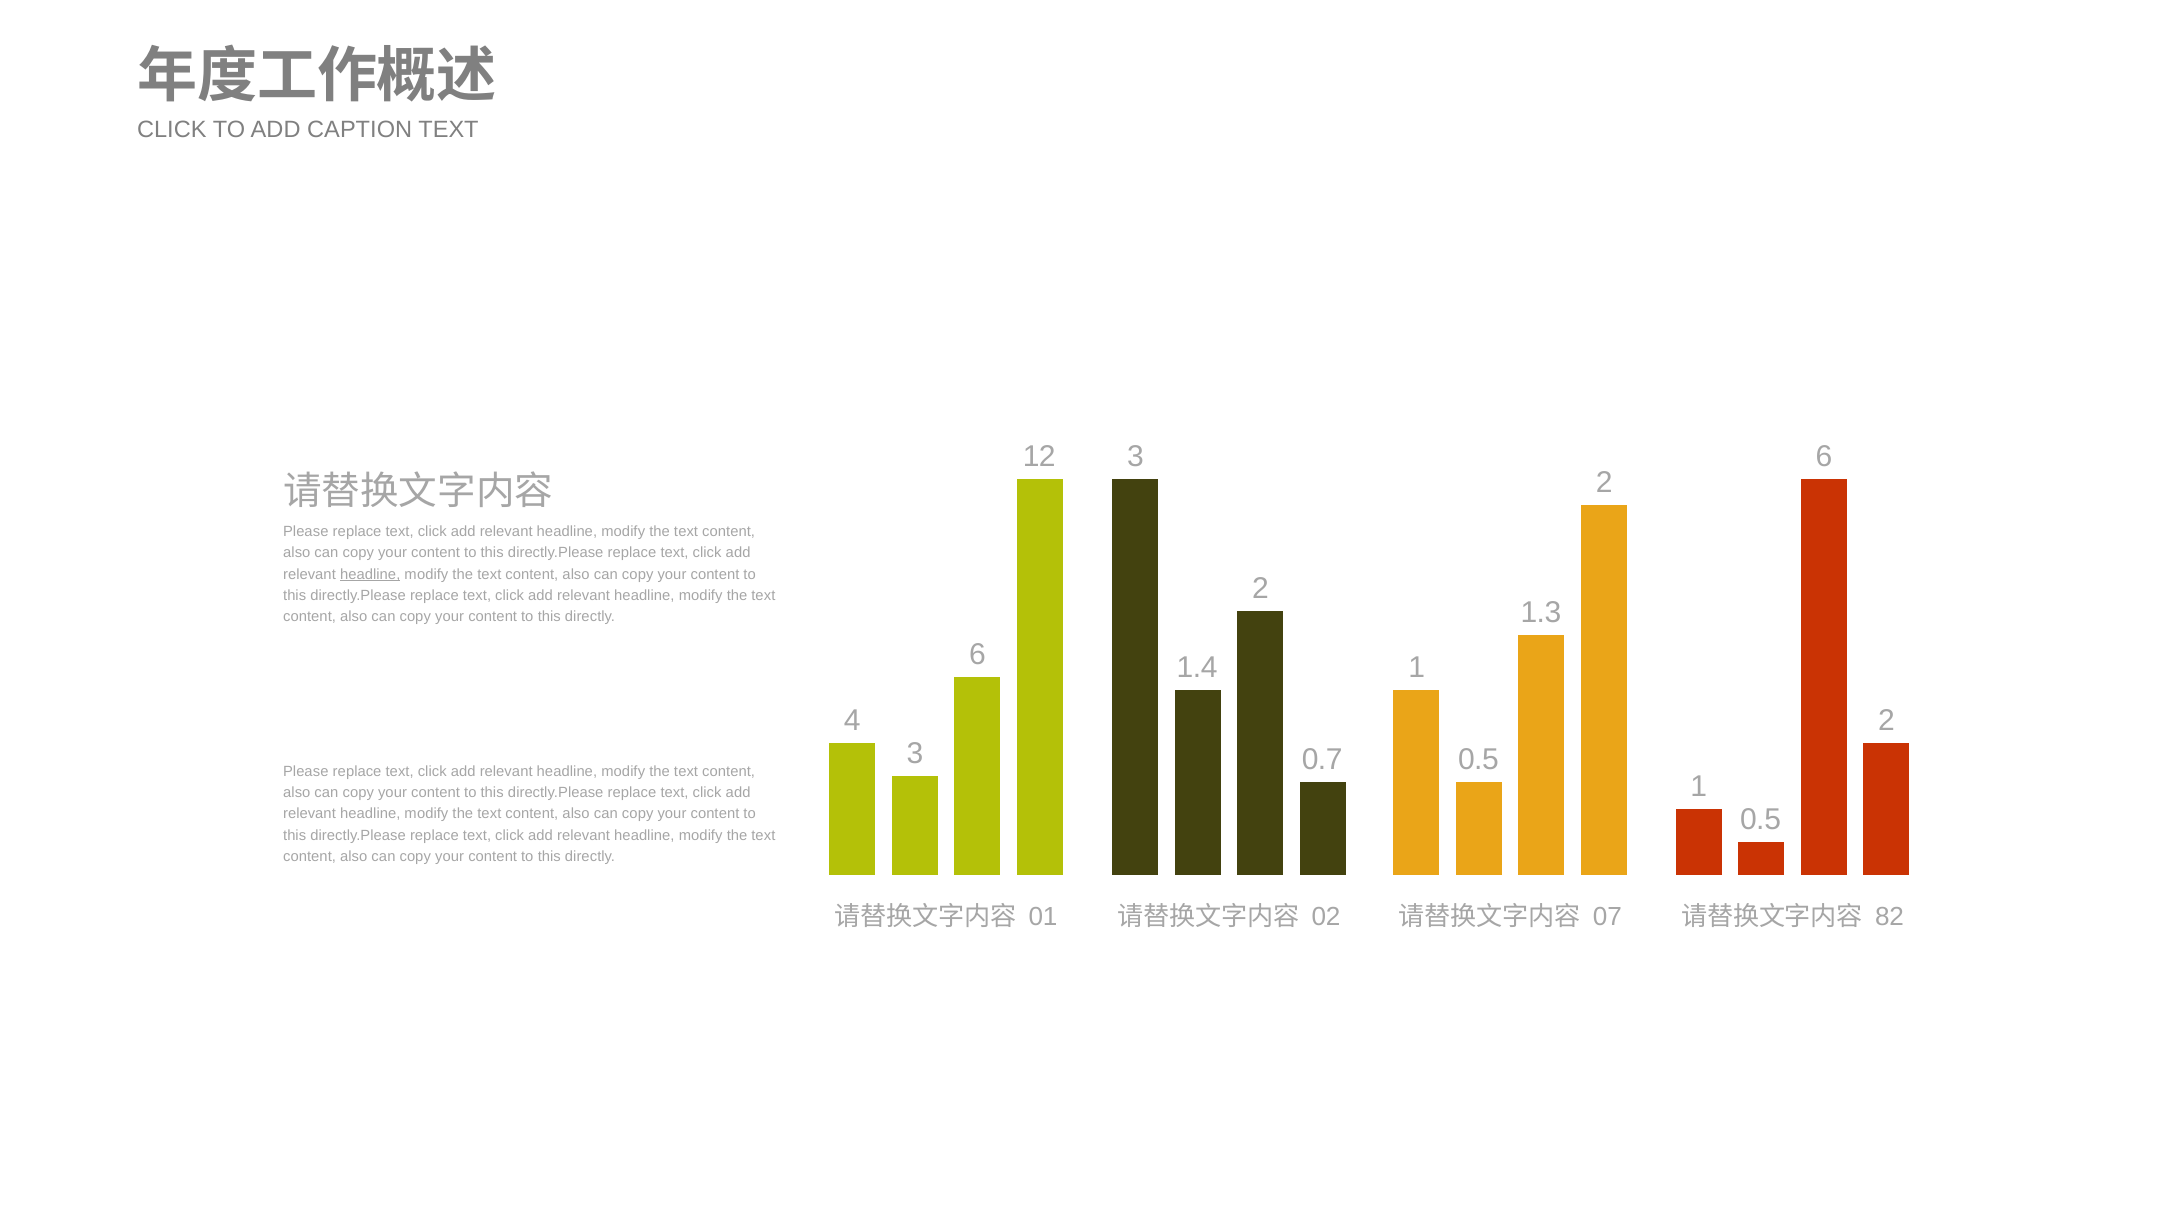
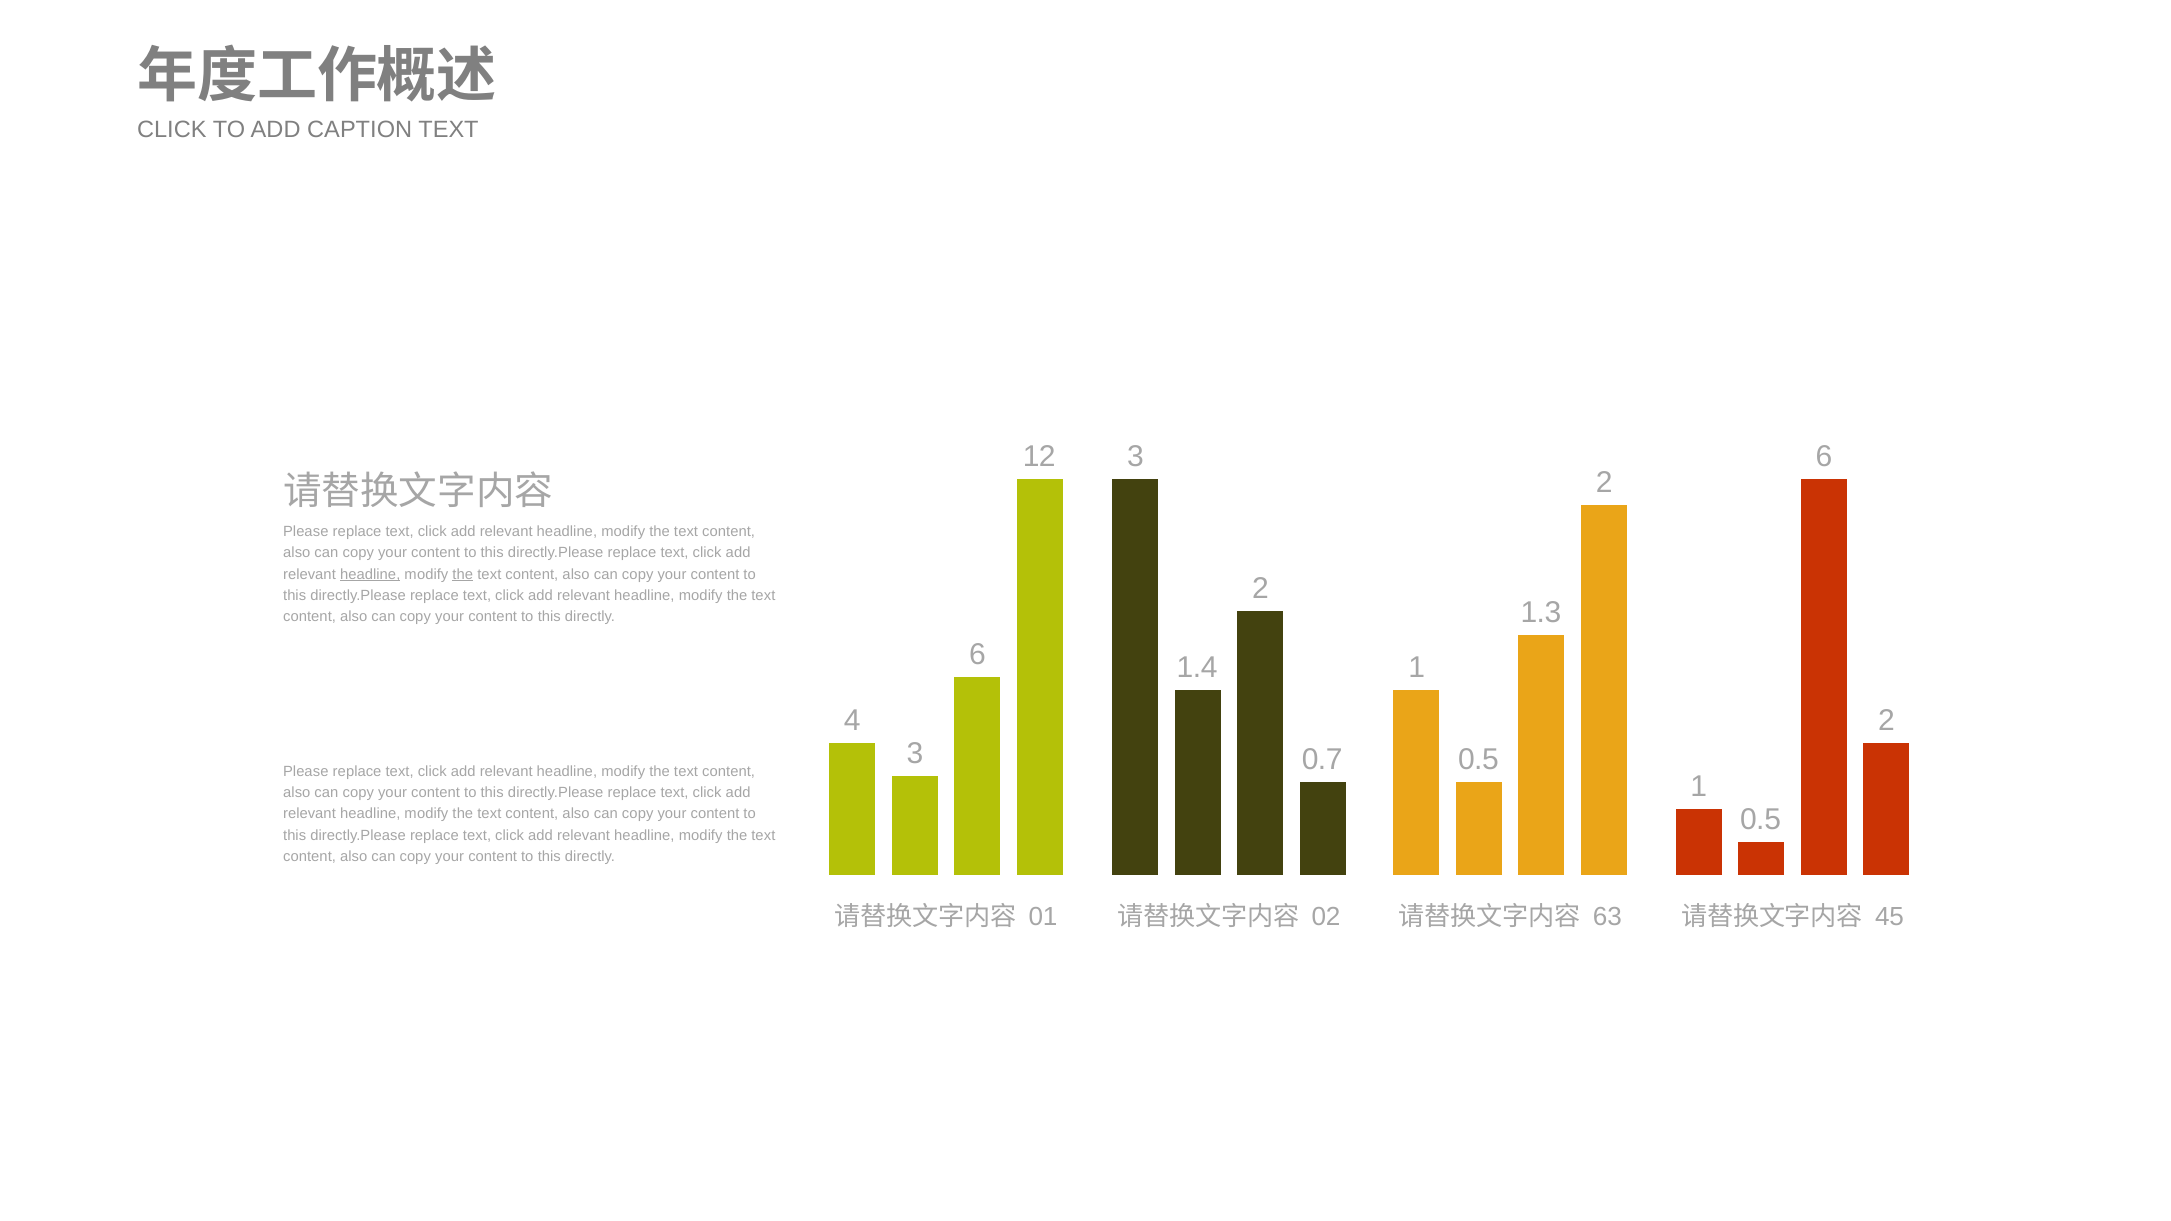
the at (463, 574) underline: none -> present
07: 07 -> 63
82: 82 -> 45
